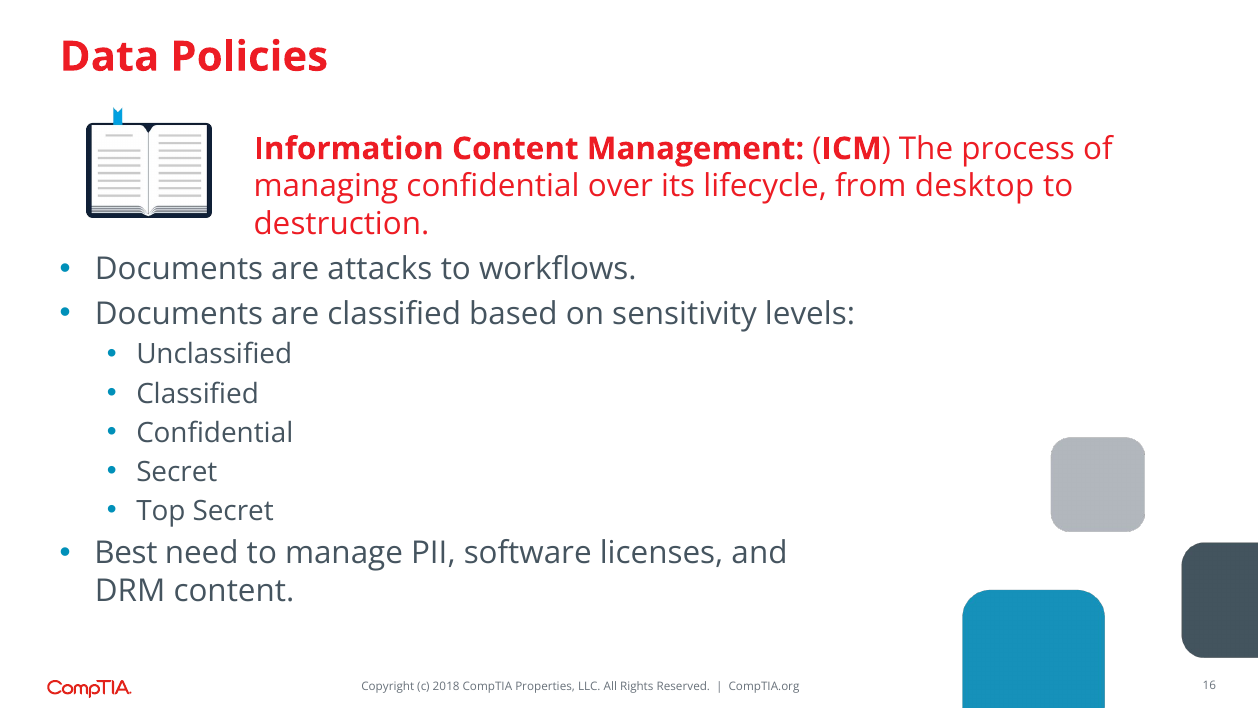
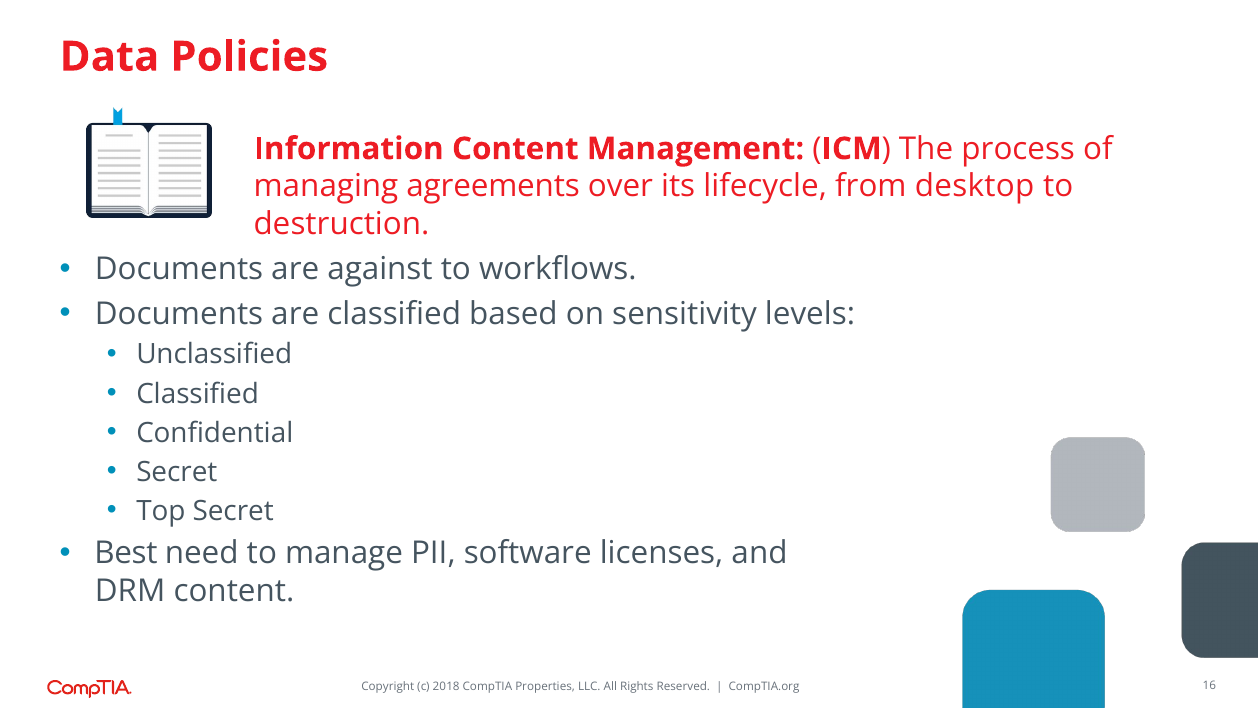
managing confidential: confidential -> agreements
attacks: attacks -> against
